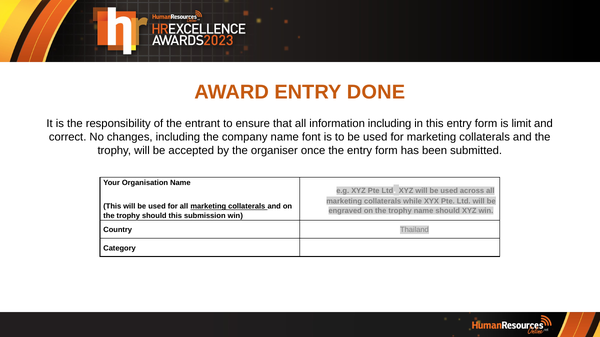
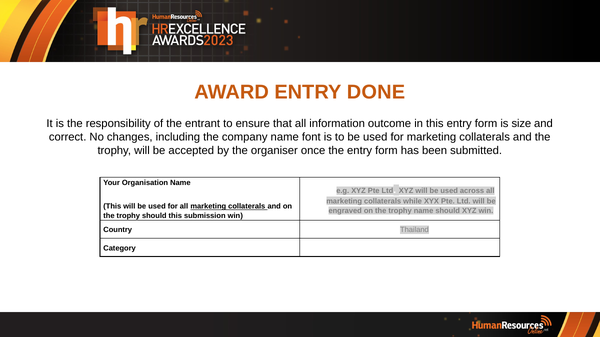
information including: including -> outcome
limit: limit -> size
